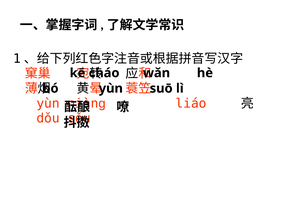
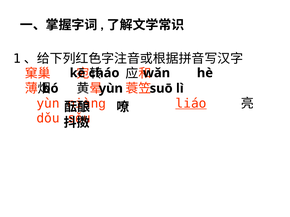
liáo underline: none -> present
